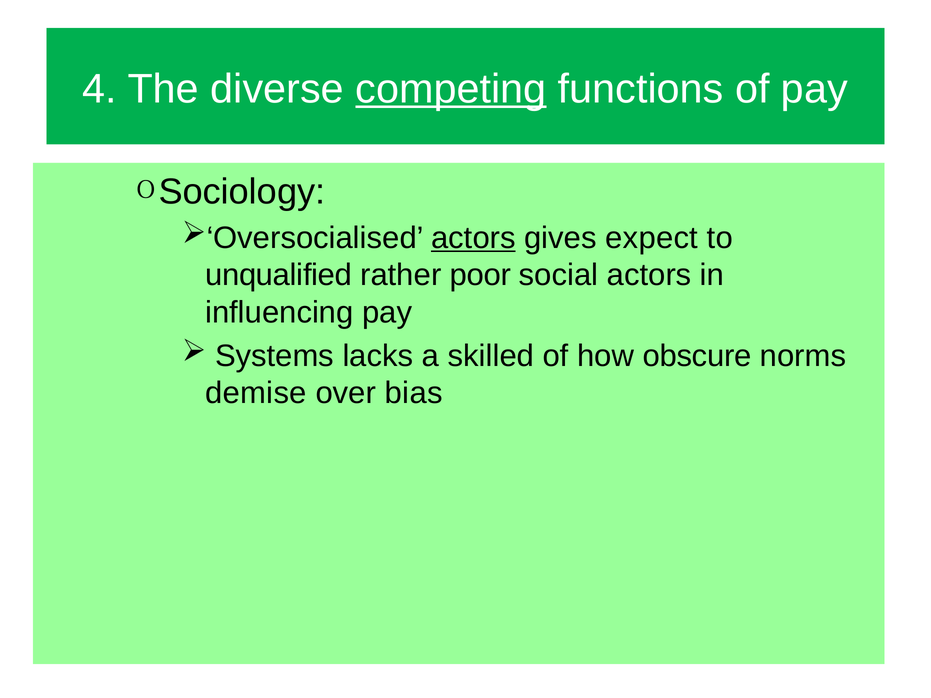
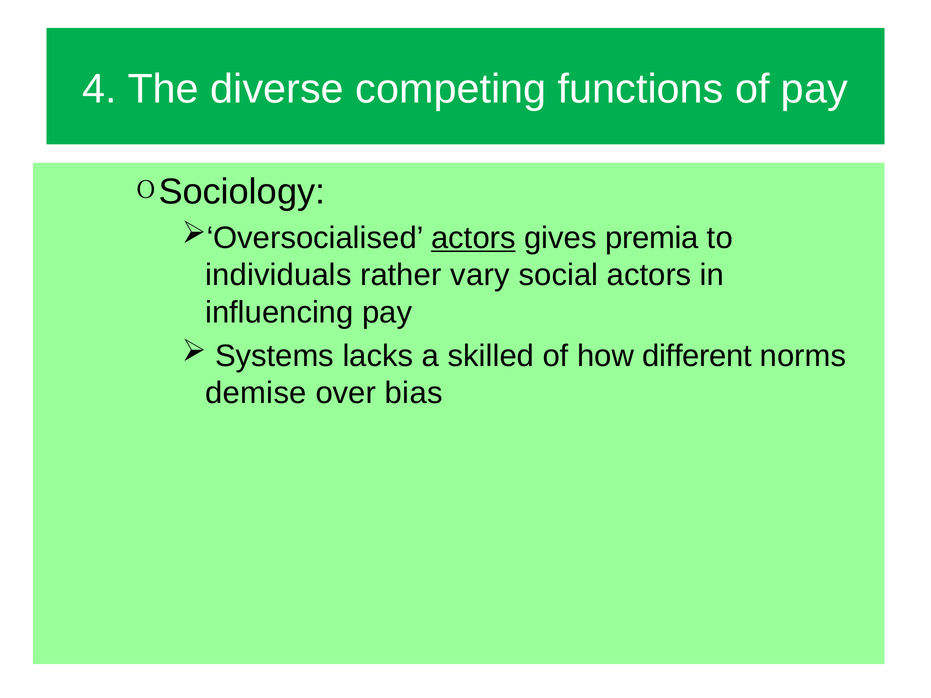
competing underline: present -> none
expect: expect -> premia
unqualified: unqualified -> individuals
poor: poor -> vary
obscure: obscure -> different
